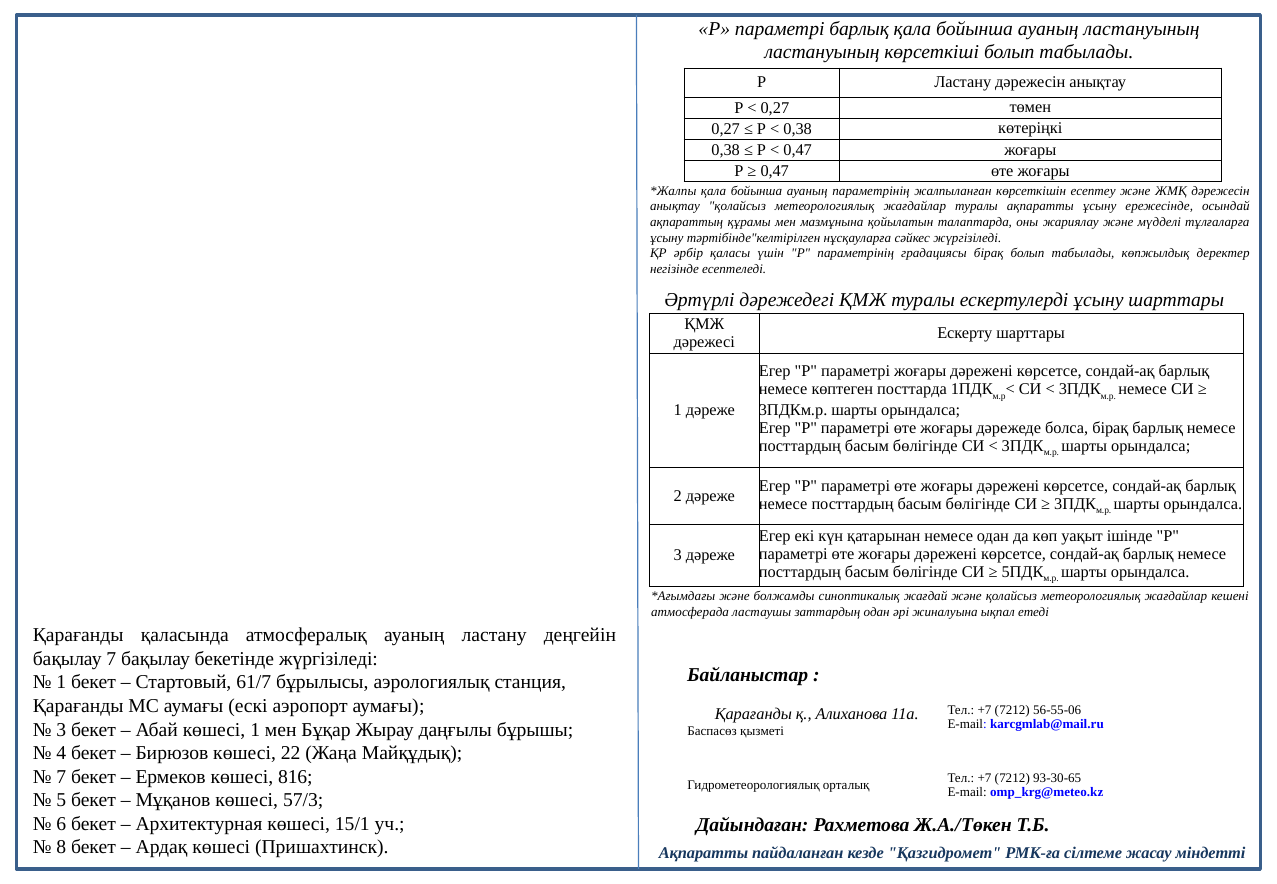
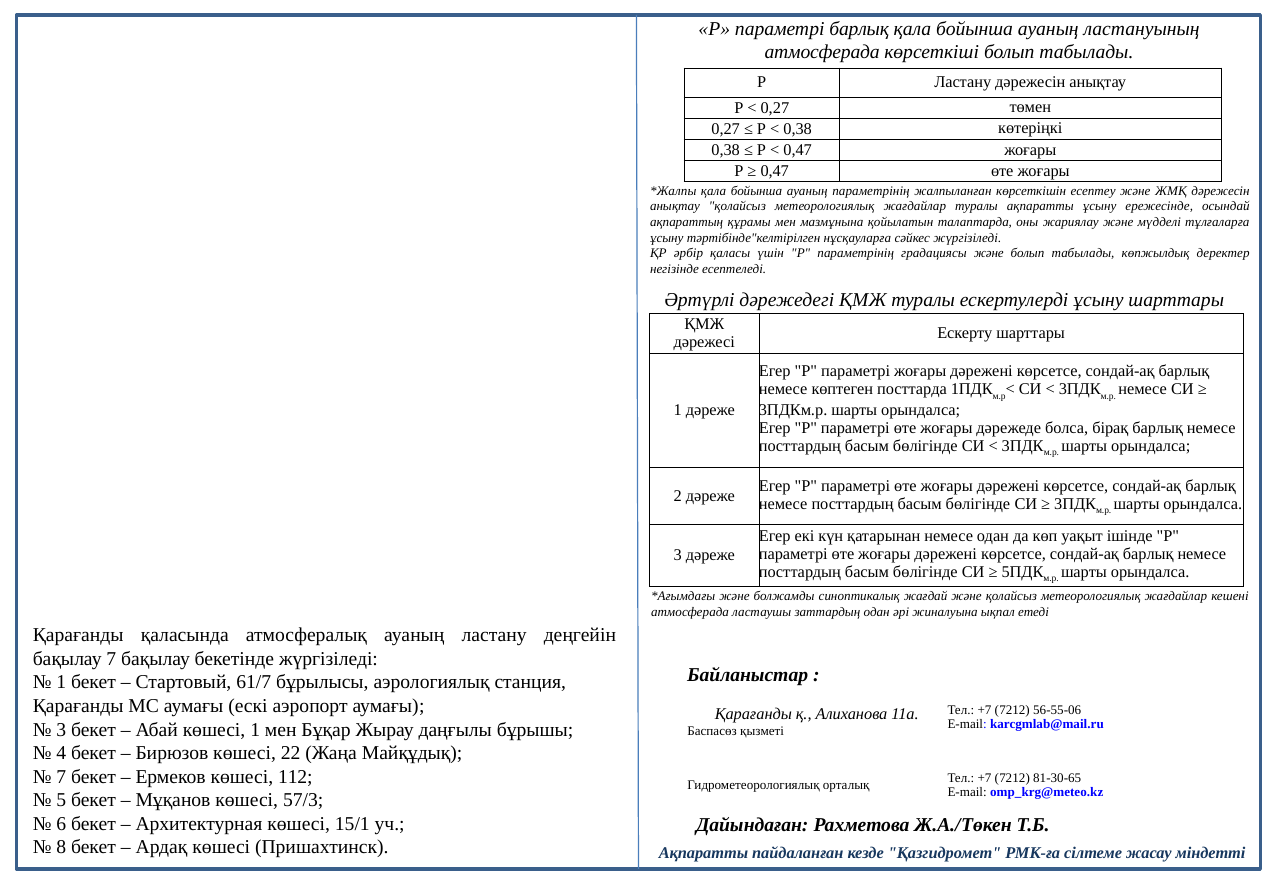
ластануының at (822, 52): ластануының -> атмосферада
градациясы бірақ: бірақ -> және
816: 816 -> 112
93-30-65: 93-30-65 -> 81-30-65
